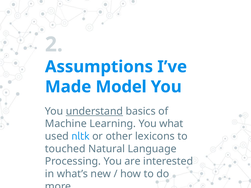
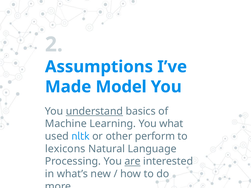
lexicons: lexicons -> perform
touched: touched -> lexicons
are underline: none -> present
